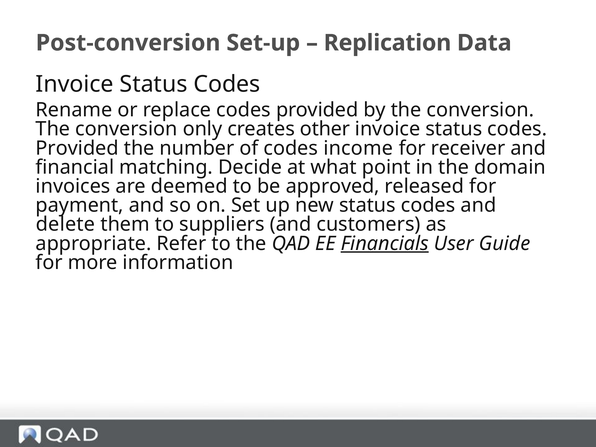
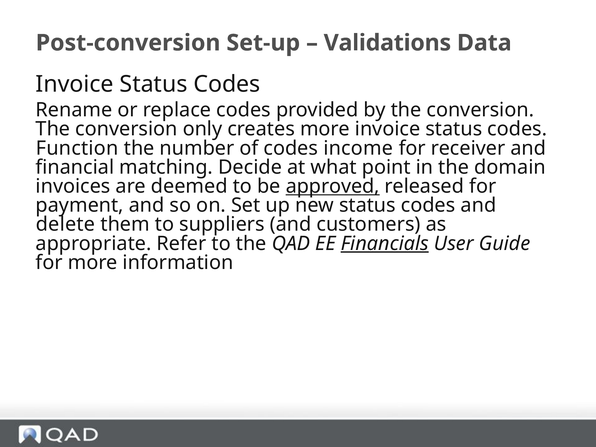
Replication: Replication -> Validations
creates other: other -> more
Provided at (77, 148): Provided -> Function
approved underline: none -> present
